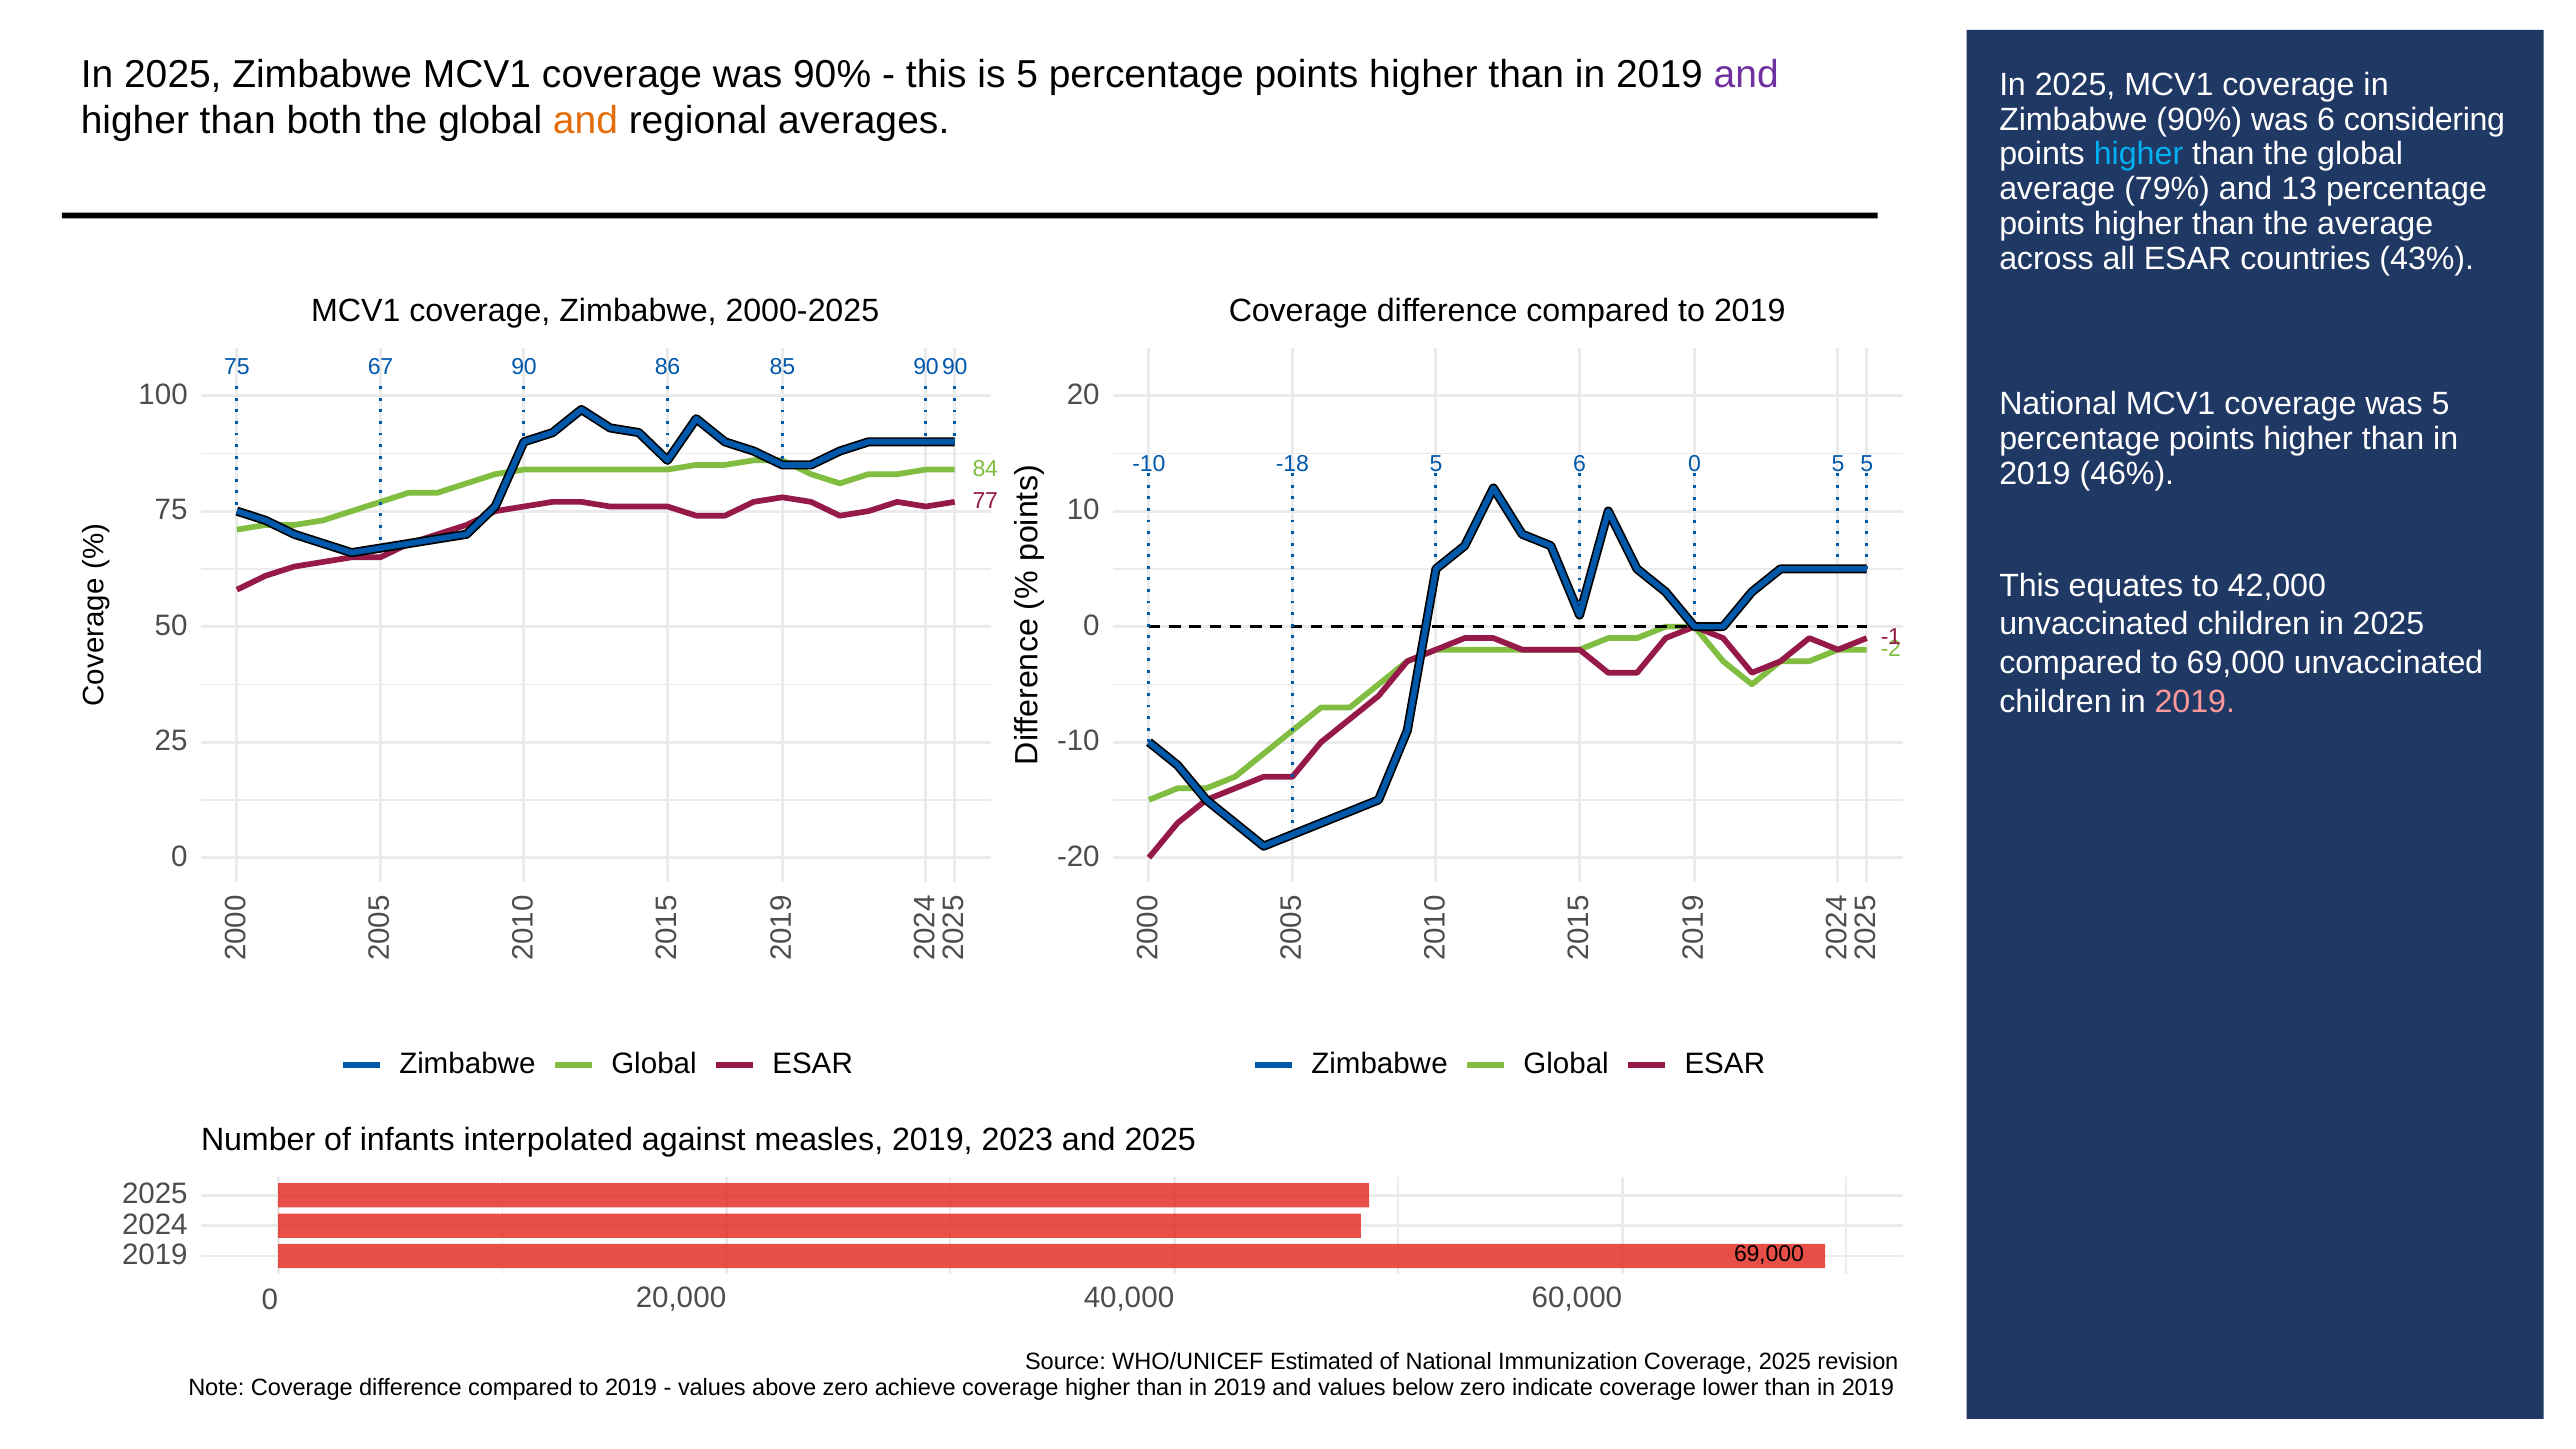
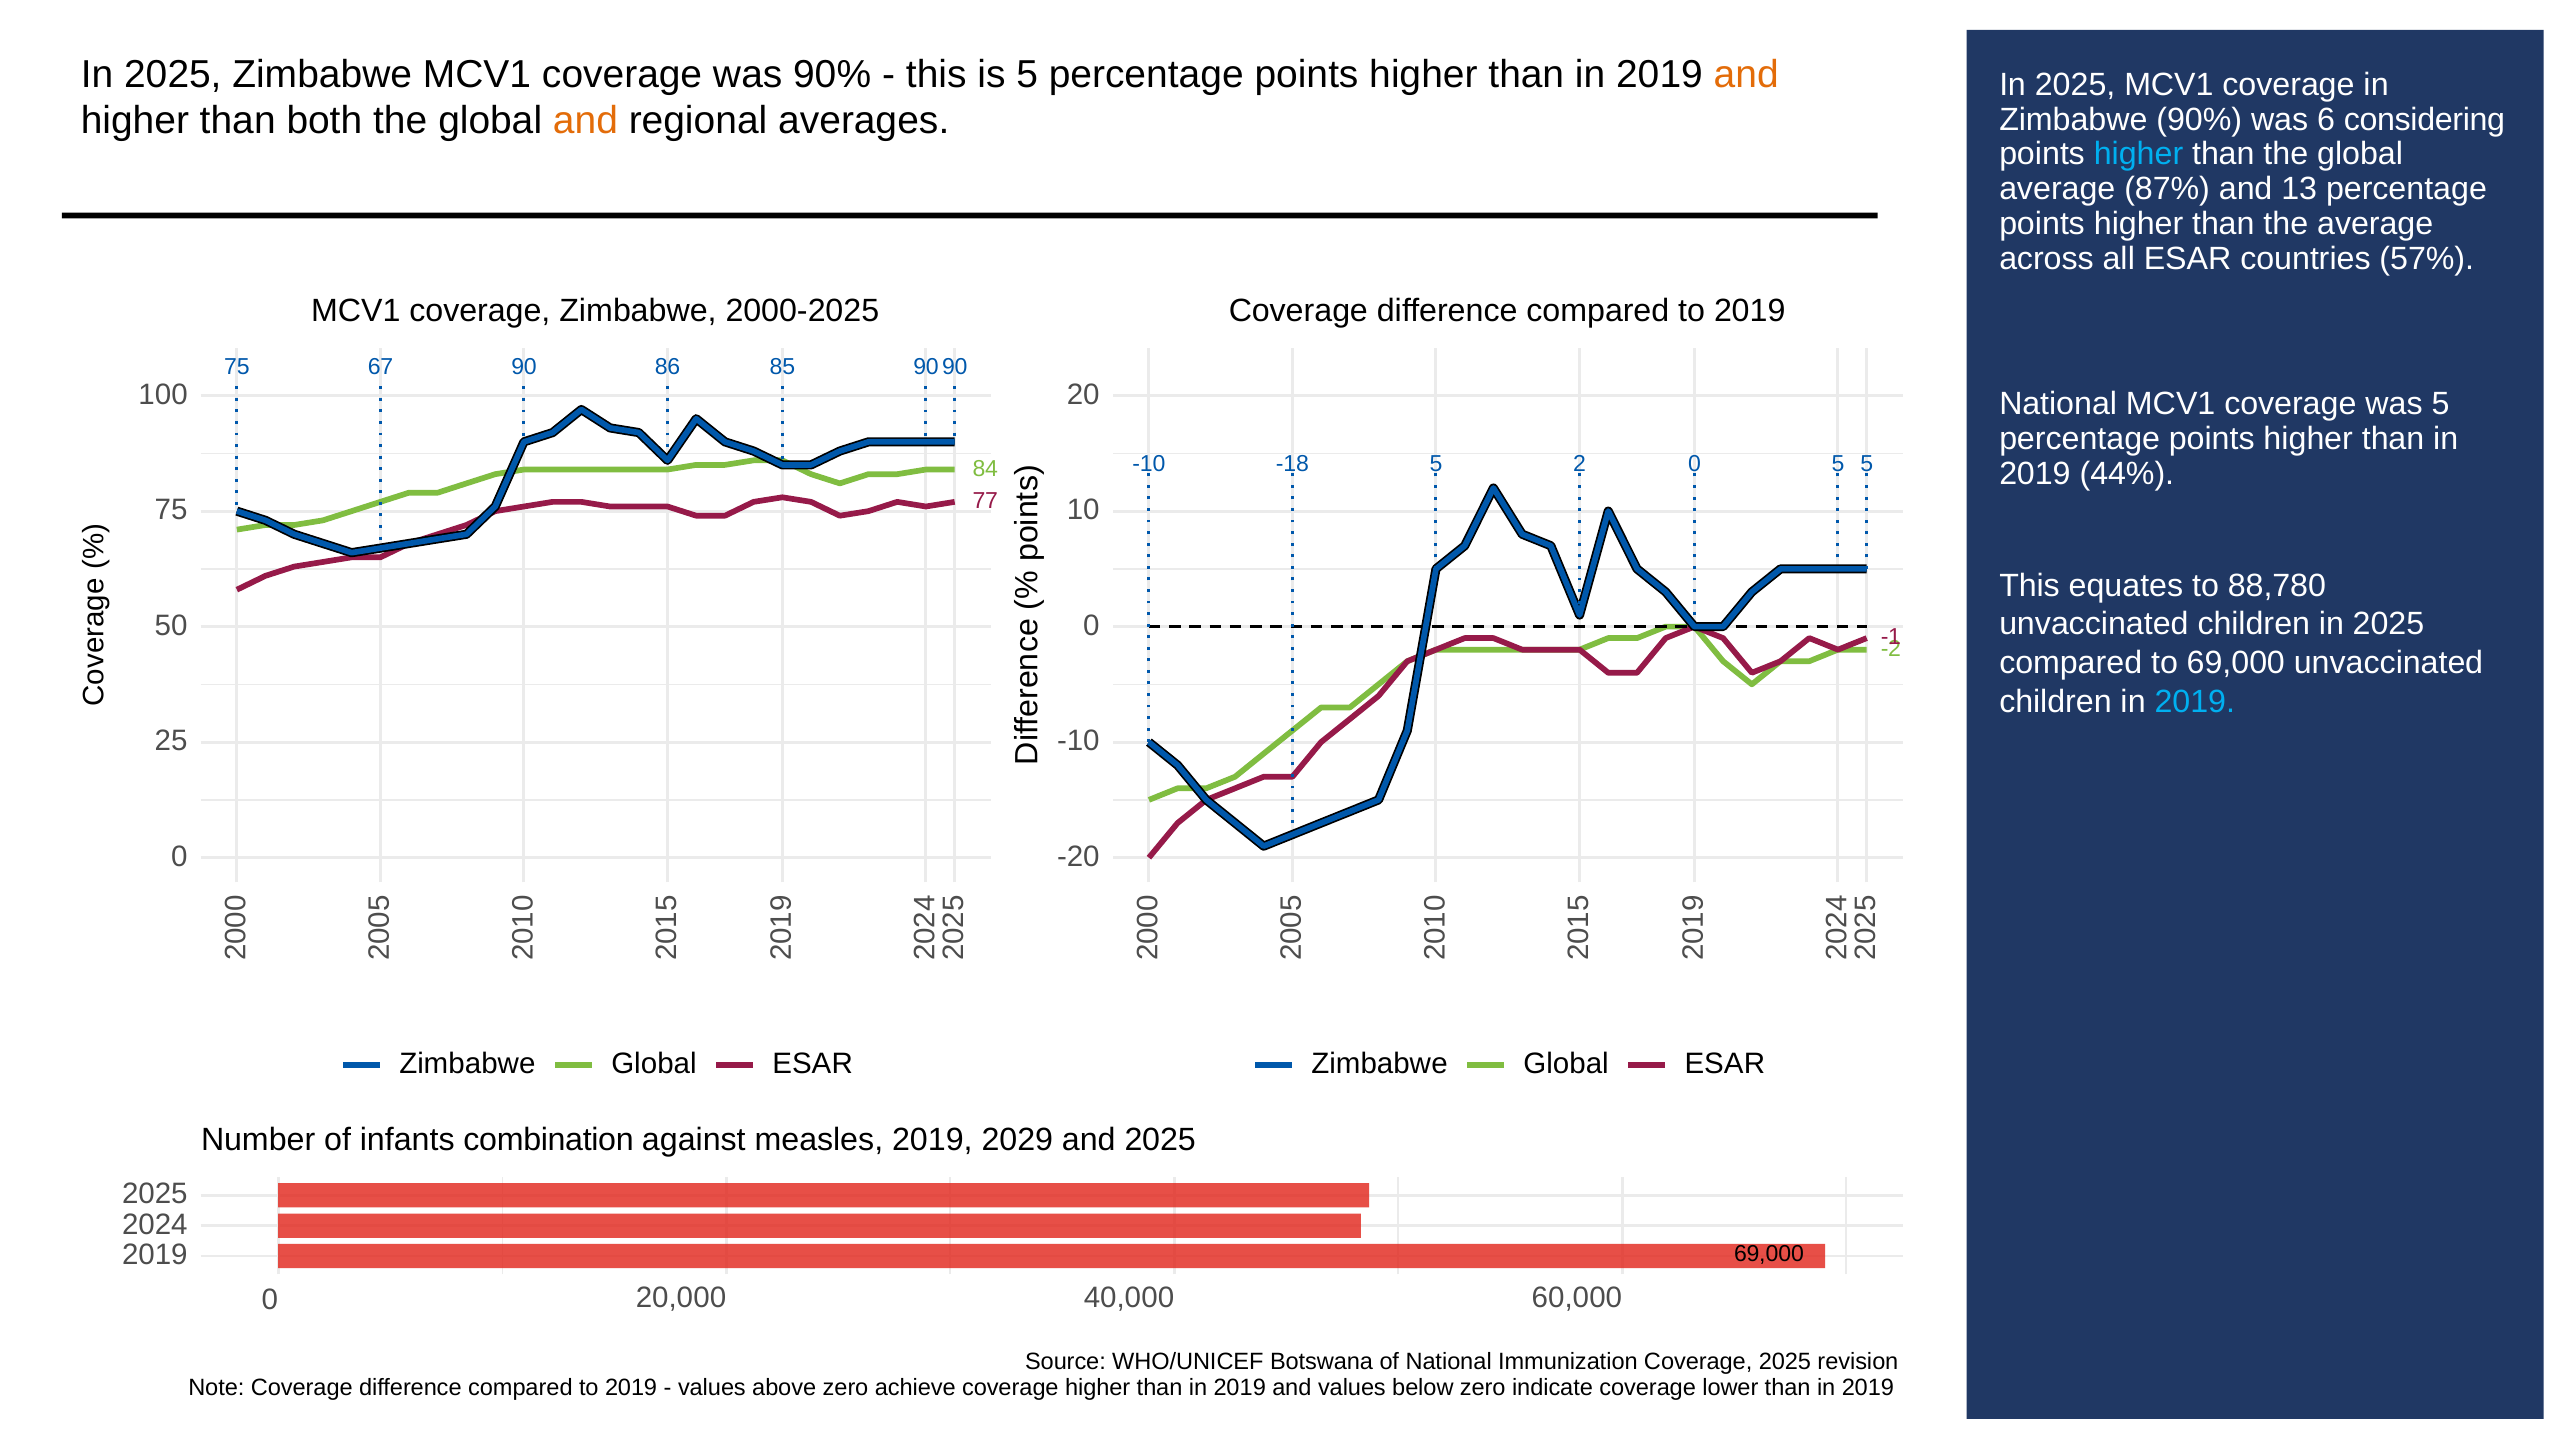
and at (1746, 74) colour: purple -> orange
79%: 79% -> 87%
43%: 43% -> 57%
-18 5 6: 6 -> 2
46%: 46% -> 44%
42,000: 42,000 -> 88,780
2019 at (2195, 701) colour: pink -> light blue
interpolated: interpolated -> combination
2023: 2023 -> 2029
Estimated: Estimated -> Botswana
